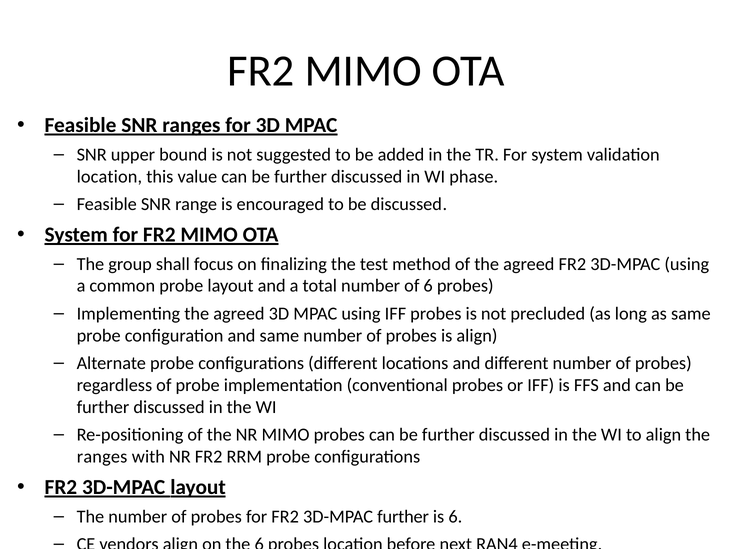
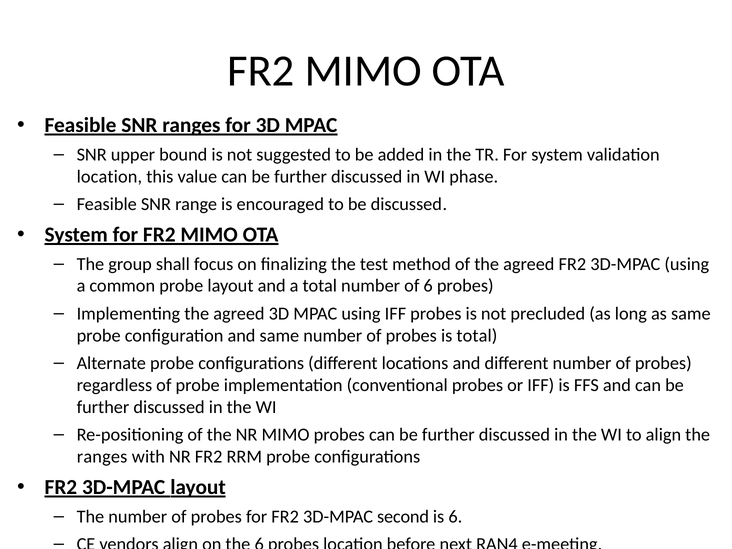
is align: align -> total
3D-MPAC further: further -> second
